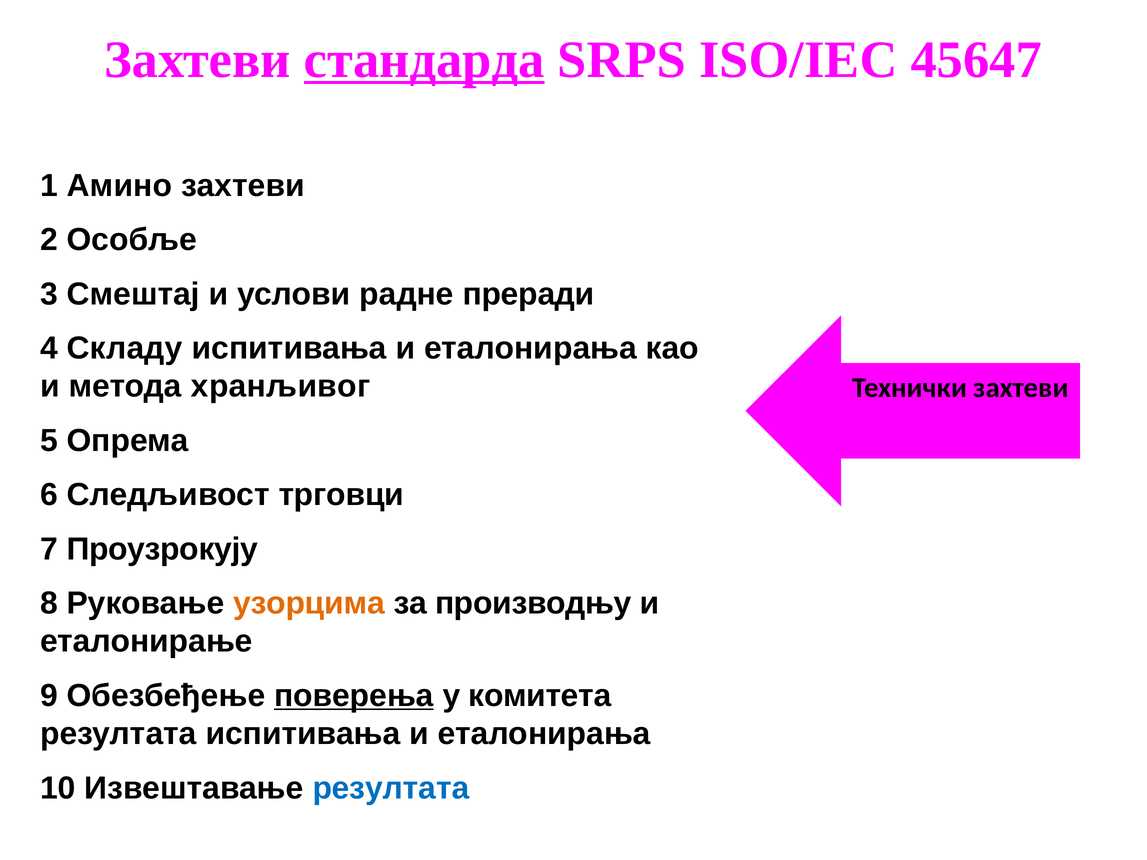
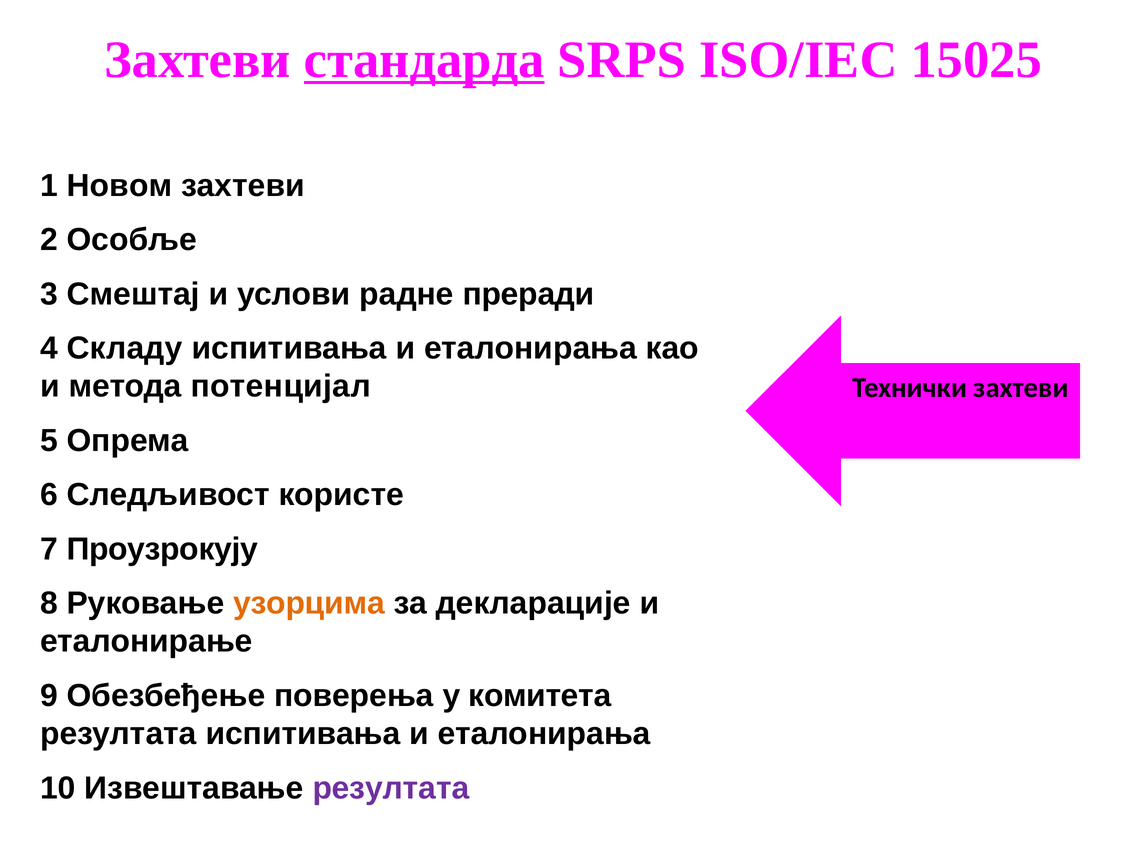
45647: 45647 -> 15025
Амино: Амино -> Новом
хранљивог: хранљивог -> потенцијал
трговци: трговци -> користе
производњу: производњу -> декларације
поверења underline: present -> none
резултата at (391, 788) colour: blue -> purple
